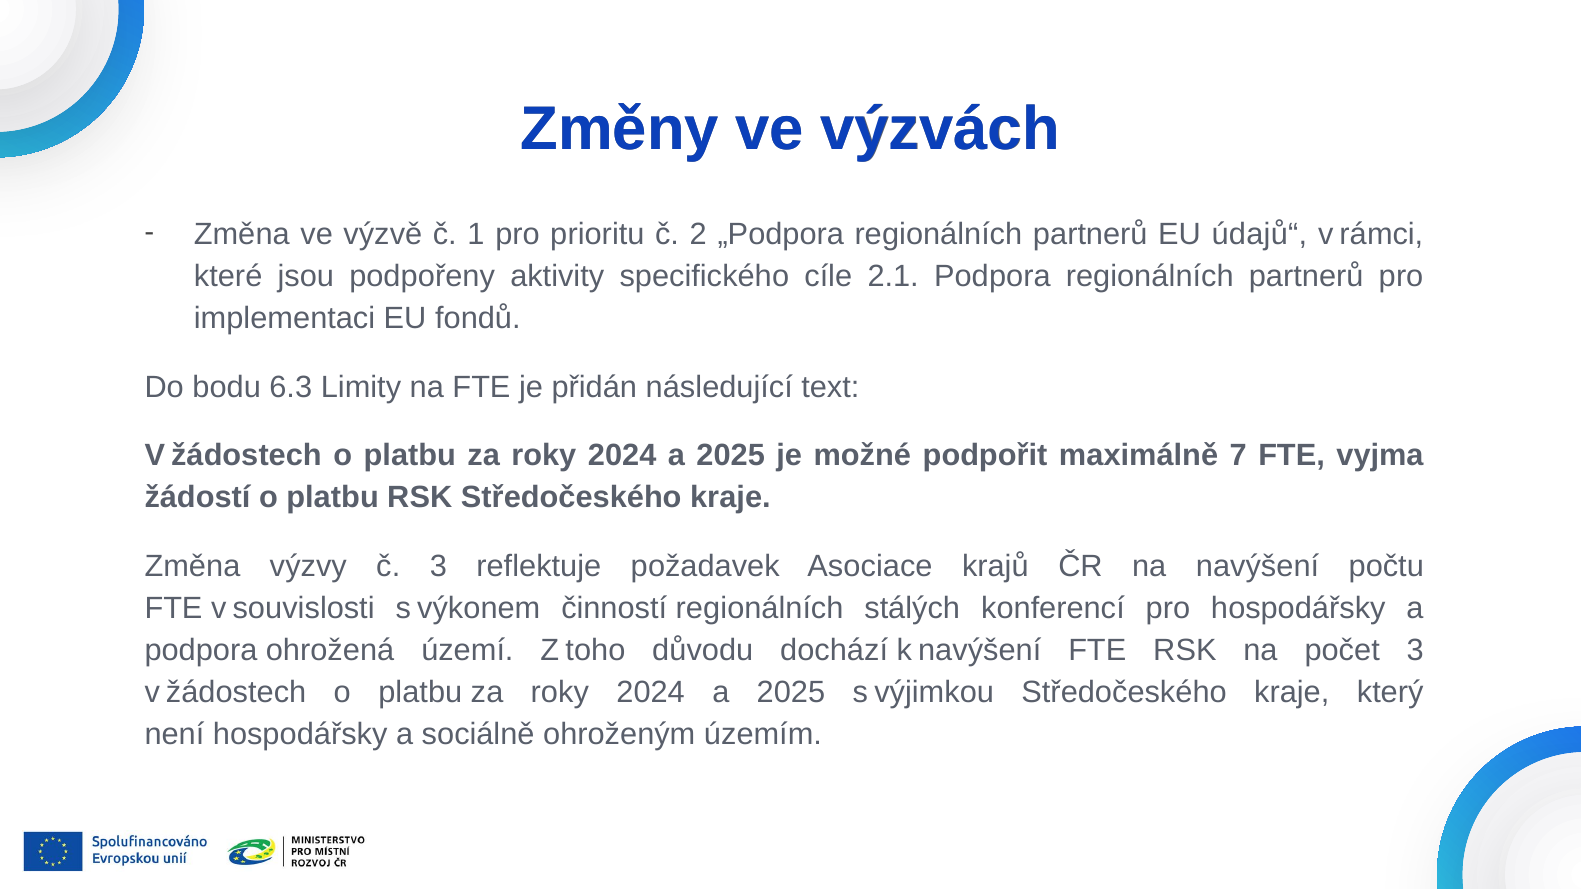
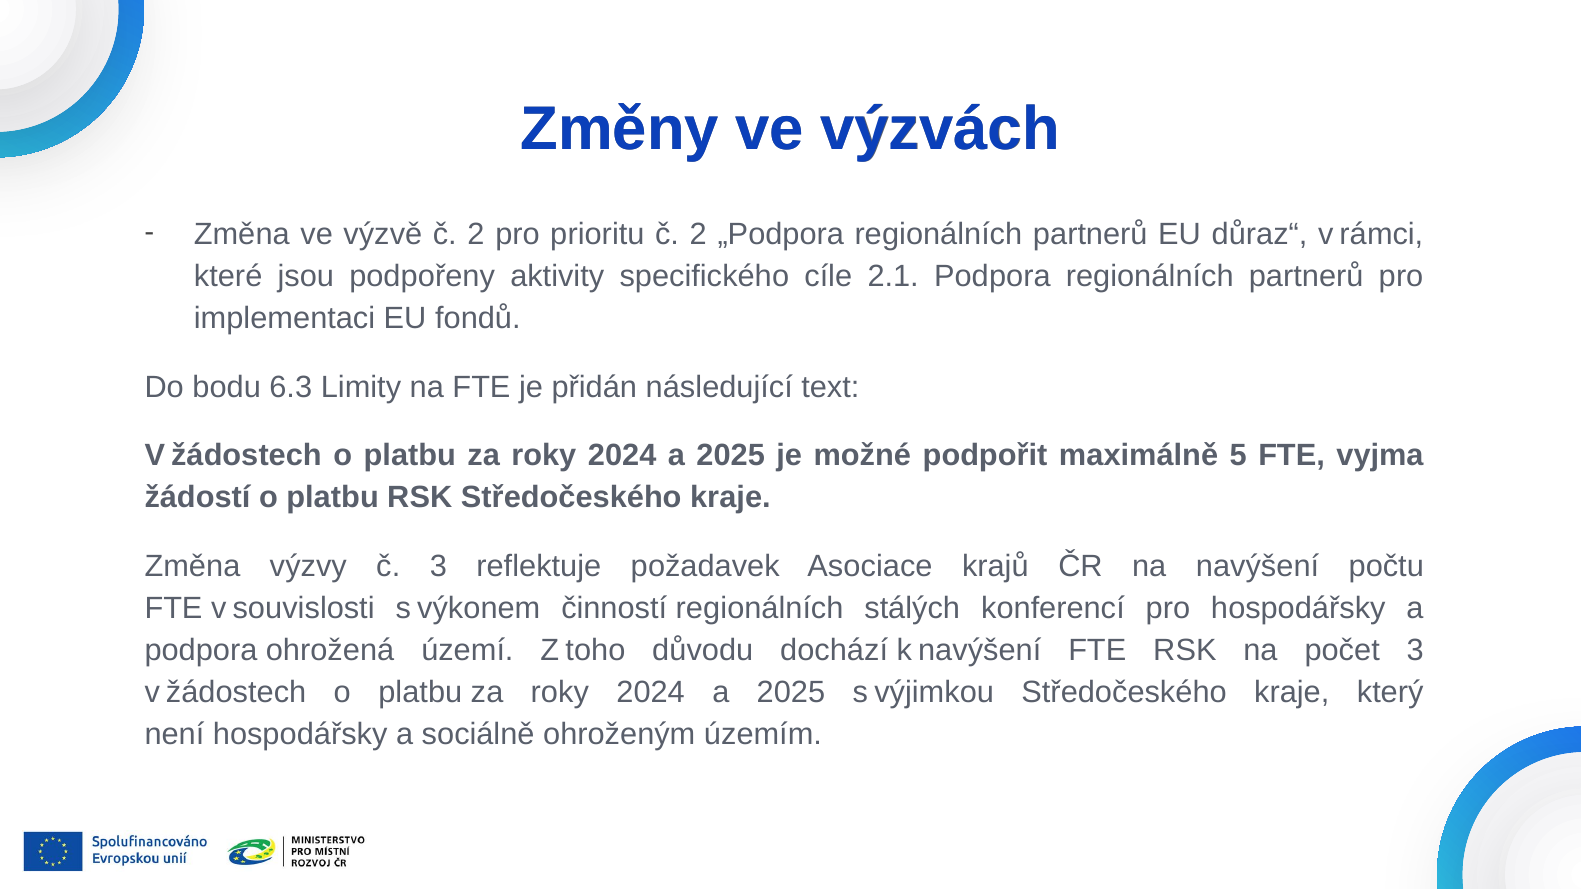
výzvě č 1: 1 -> 2
údajů“: údajů“ -> důraz“
7: 7 -> 5
